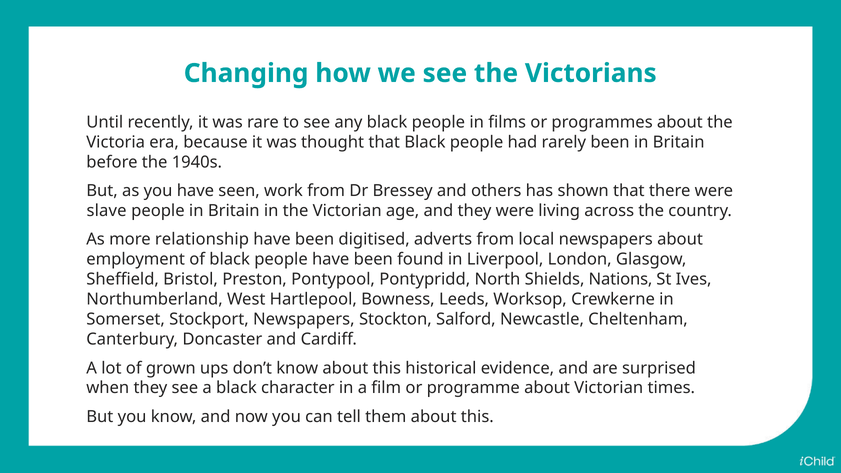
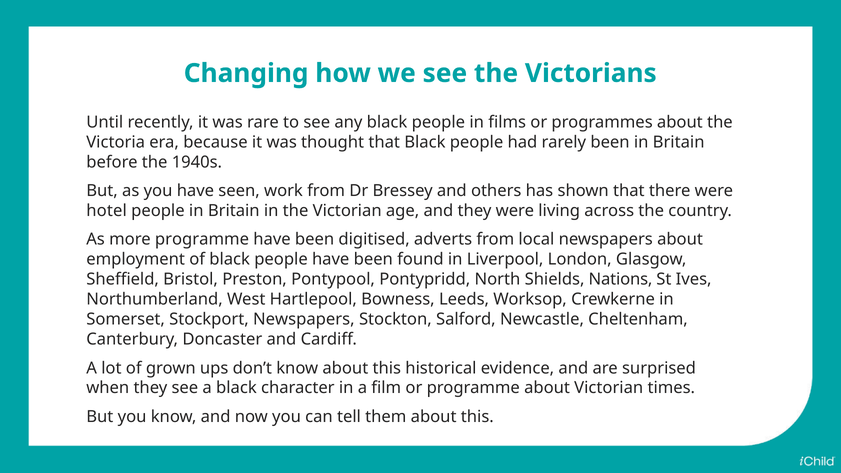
slave: slave -> hotel
more relationship: relationship -> programme
